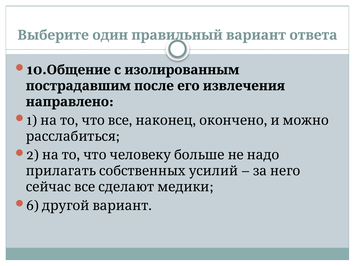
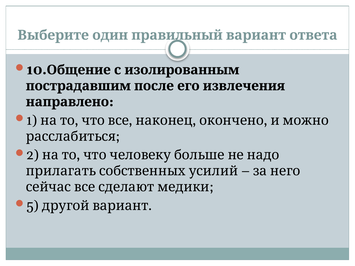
6: 6 -> 5
